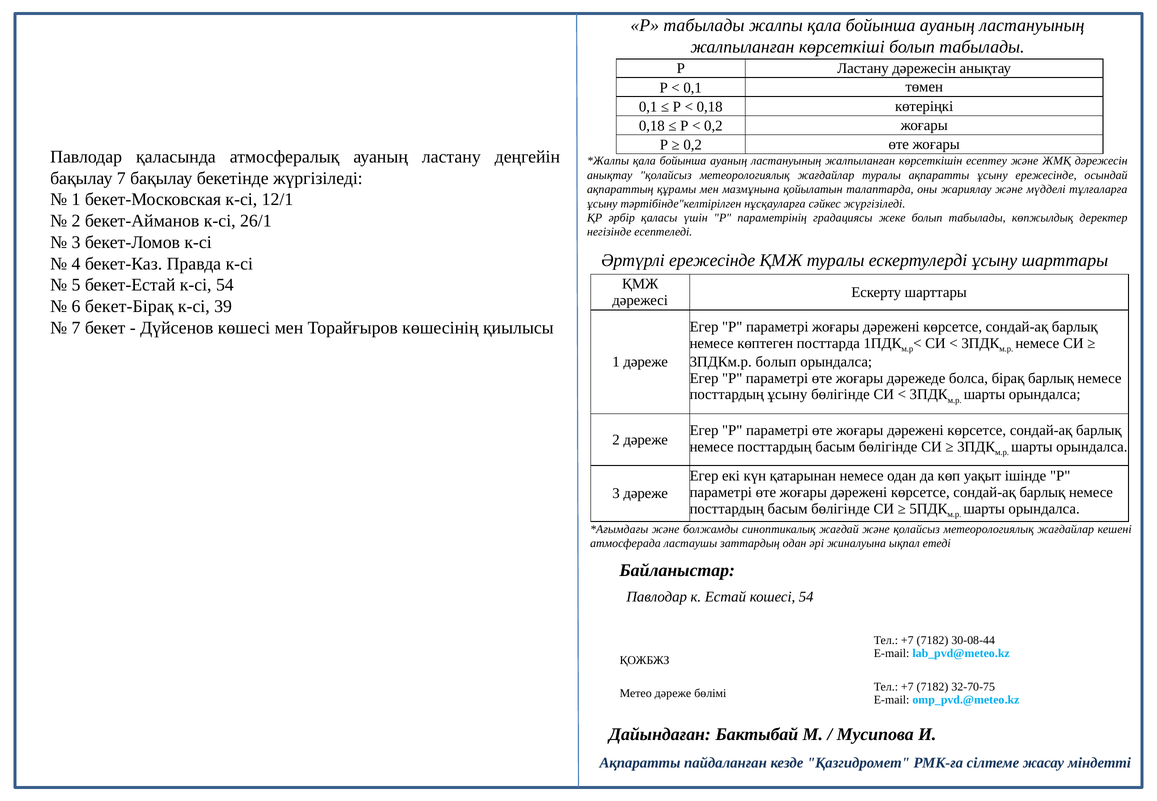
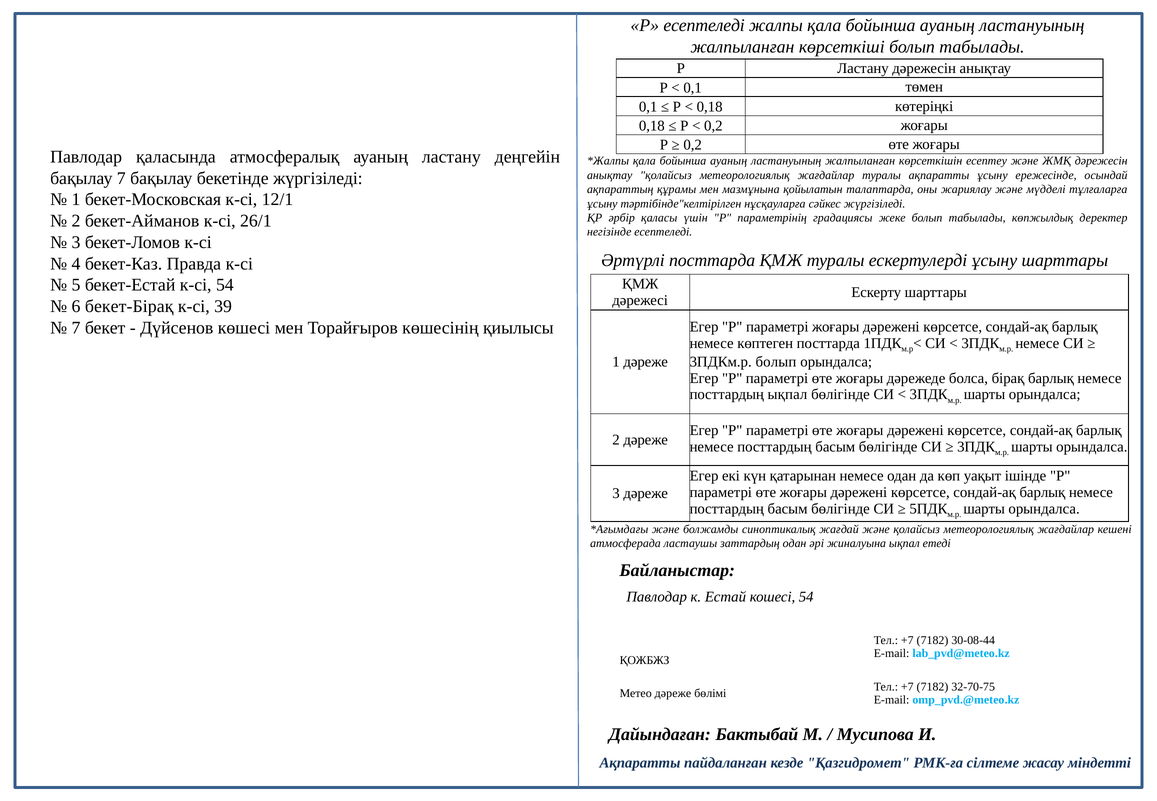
Р табылады: табылады -> есептеледі
Әртүрлі ережесінде: ережесінде -> посттарда
посттардың ұсыну: ұсыну -> ықпал
